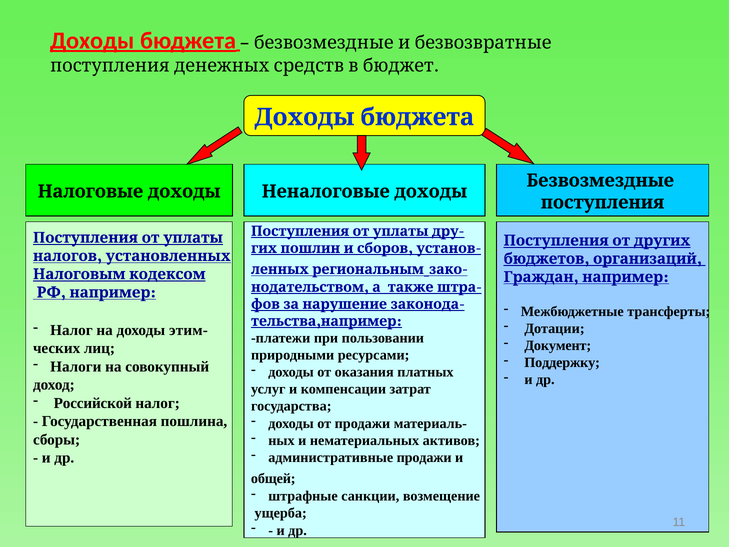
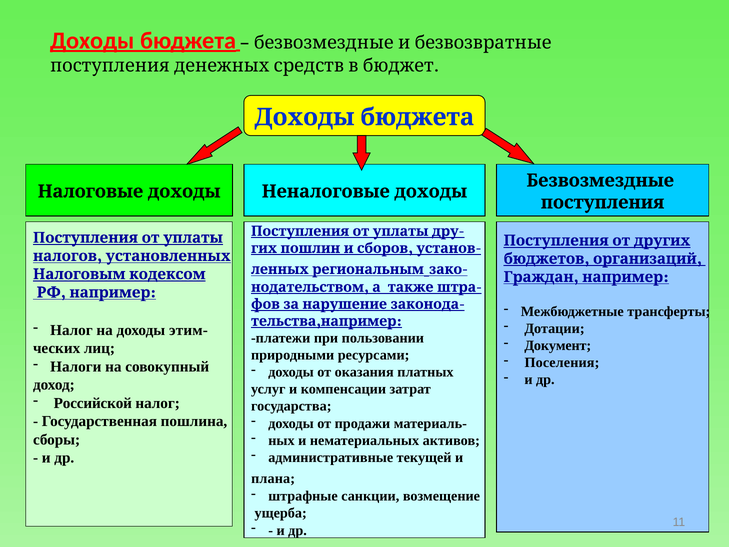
Поддержку: Поддержку -> Поселения
административные продажи: продажи -> текущей
общей: общей -> плана
